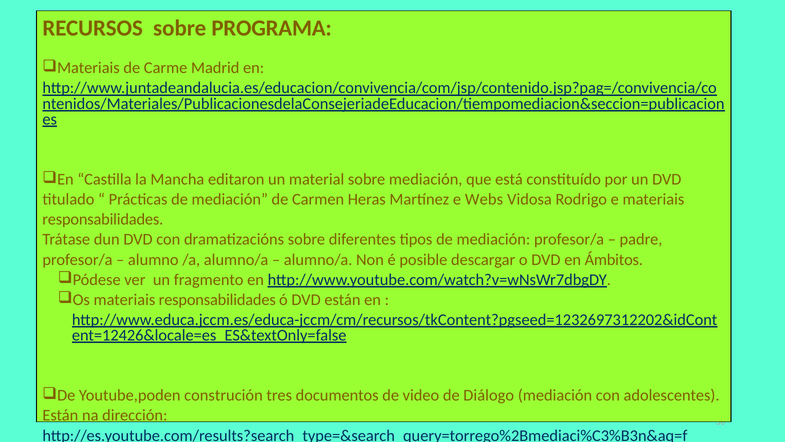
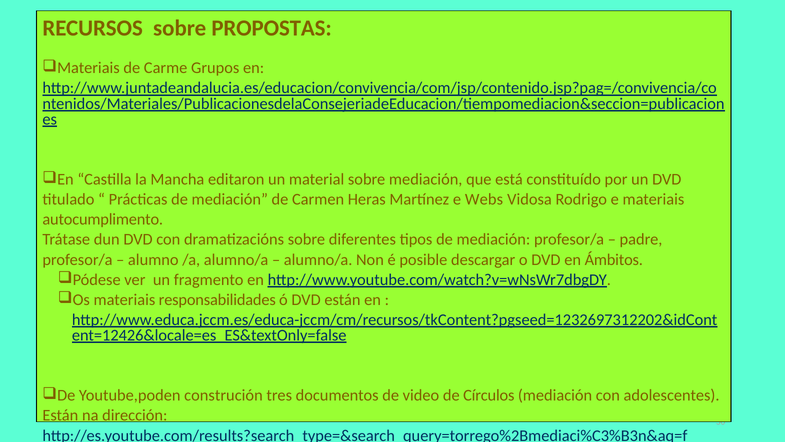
PROGRAMA: PROGRAMA -> PROPOSTAS
Madrid: Madrid -> Grupos
responsabilidades at (103, 219): responsabilidades -> autocumplimento
Diálogo: Diálogo -> Círculos
